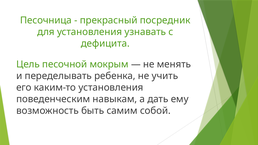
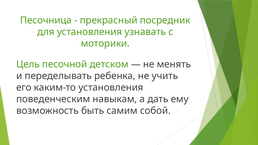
дефицита: дефицита -> моторики
мокрым: мокрым -> детском
